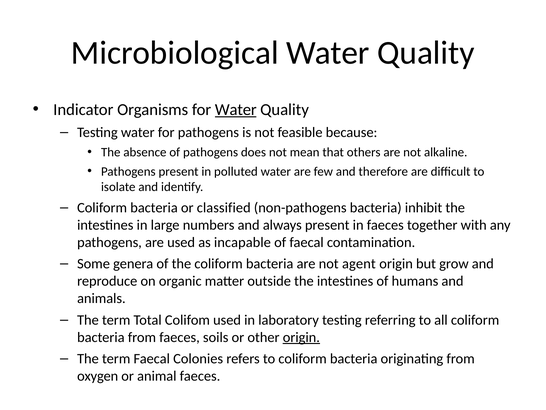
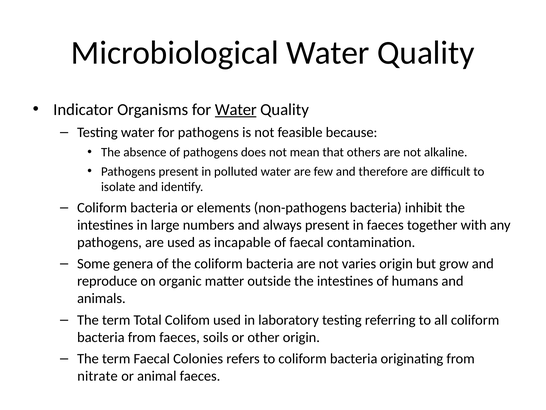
classified: classified -> elements
agent: agent -> varies
origin at (301, 337) underline: present -> none
oxygen: oxygen -> nitrate
